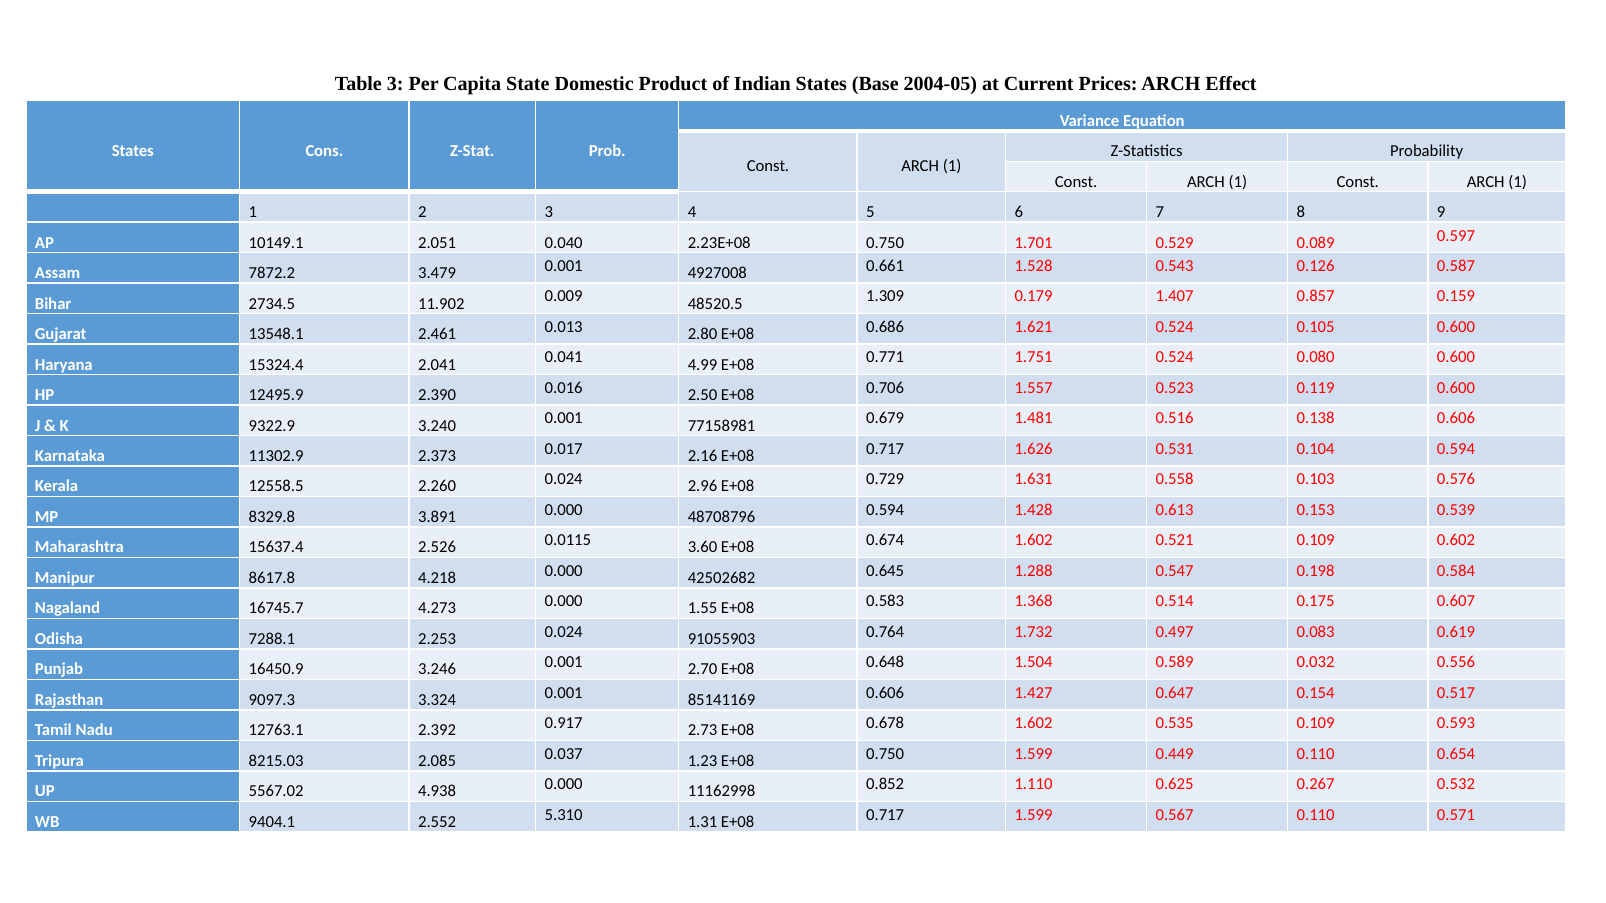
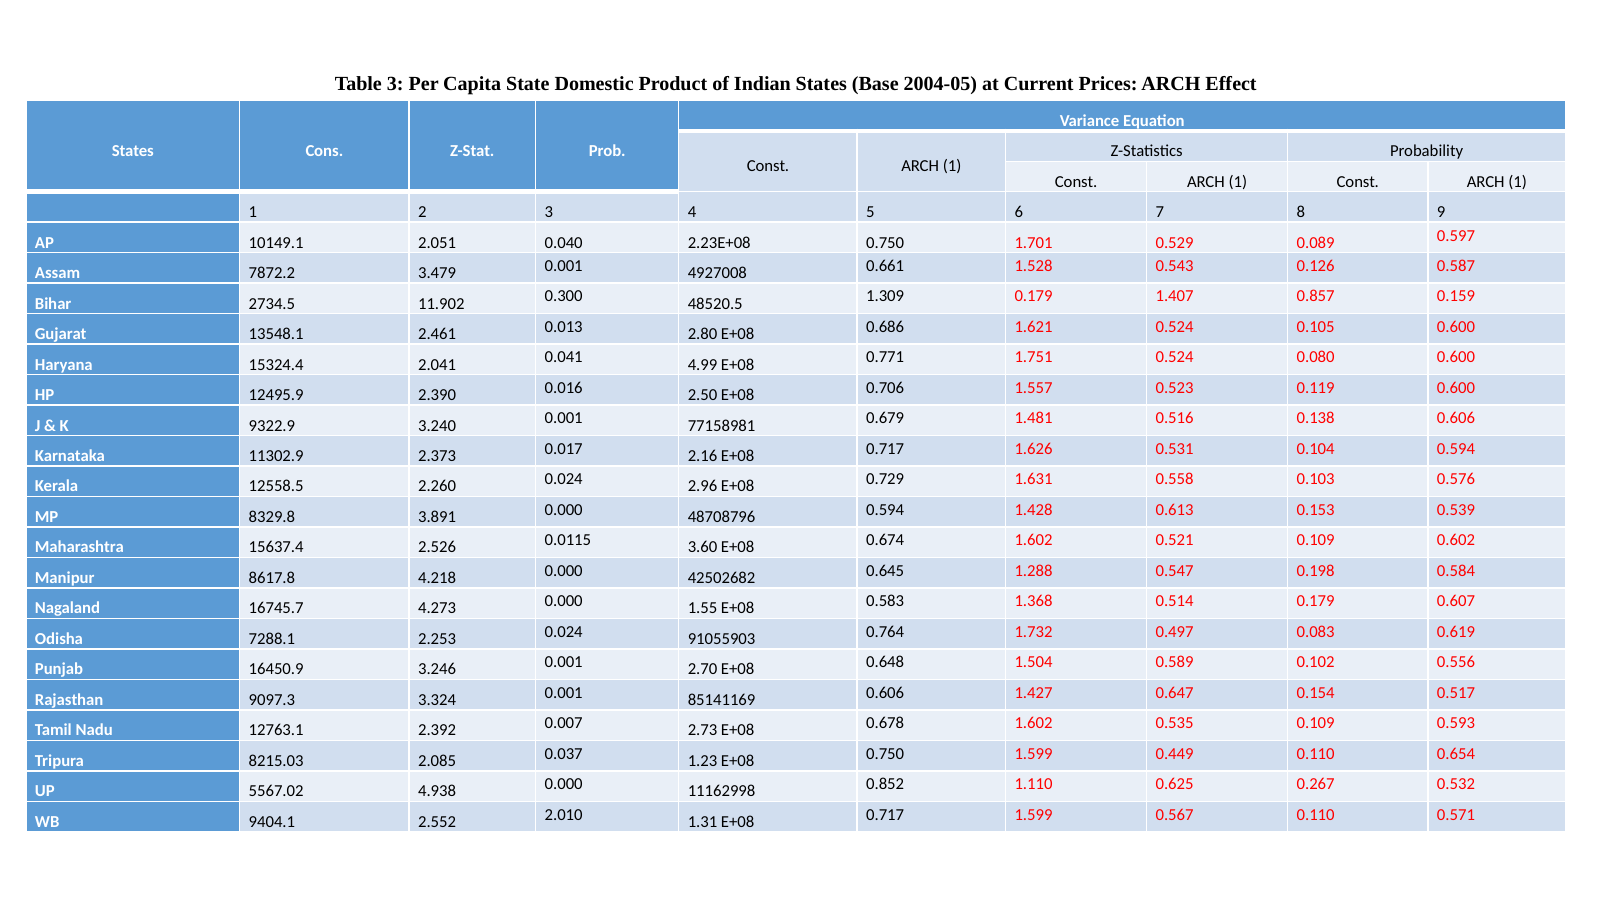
0.009: 0.009 -> 0.300
0.514 0.175: 0.175 -> 0.179
0.032: 0.032 -> 0.102
0.917: 0.917 -> 0.007
5.310: 5.310 -> 2.010
